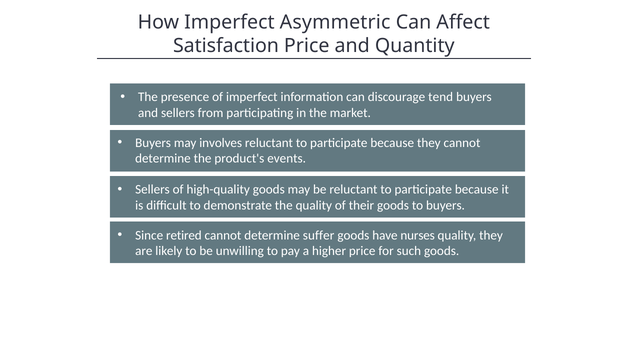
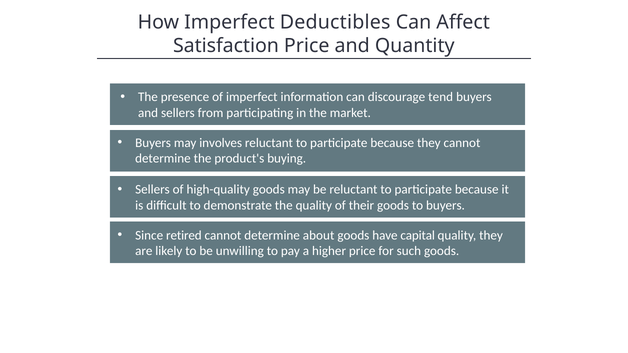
Asymmetric: Asymmetric -> Deductibles
events: events -> buying
suffer: suffer -> about
nurses: nurses -> capital
